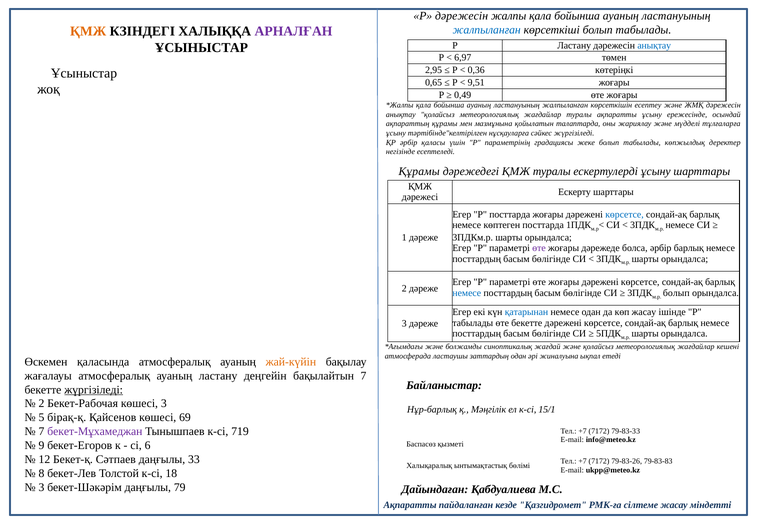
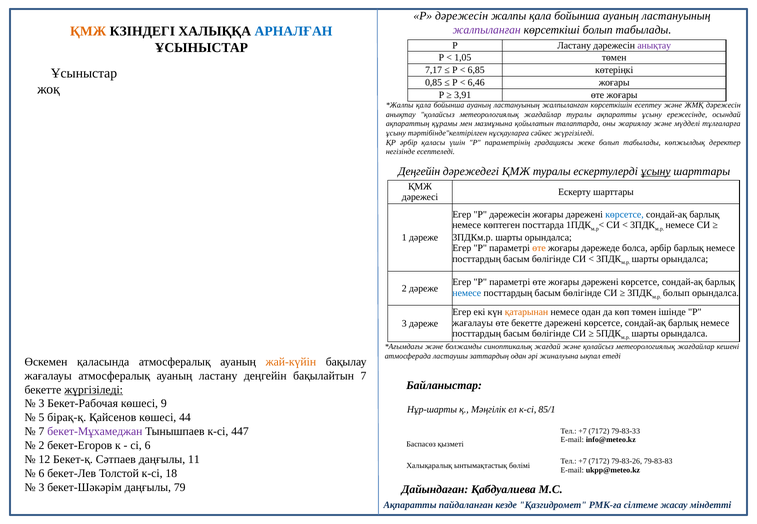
жалпыланған at (487, 30) colour: blue -> purple
АРНАЛҒАН colour: purple -> blue
анықтау at (654, 45) colour: blue -> purple
6,97: 6,97 -> 1,05
2,95: 2,95 -> 7,17
0,36: 0,36 -> 6,85
0,65: 0,65 -> 0,85
9,51: 9,51 -> 6,46
0,49: 0,49 -> 3,91
Құрамы at (419, 171): Құрамы -> Деңгейін
ұсыну at (656, 171) underline: none -> present
Егер Р посттарда: посттарда -> дәрежесін
өте at (539, 248) colour: purple -> orange
қатарынан colour: blue -> orange
көп жасау: жасау -> төмен
табылады at (473, 323): табылады -> жағалауы
2 at (42, 404): 2 -> 3
көшесі 3: 3 -> 9
Нұр-барлық: Нұр-барлық -> Нұр-шарты
15/1: 15/1 -> 85/1
69: 69 -> 44
719: 719 -> 447
9 at (42, 446): 9 -> 2
33: 33 -> 11
8 at (42, 474): 8 -> 6
